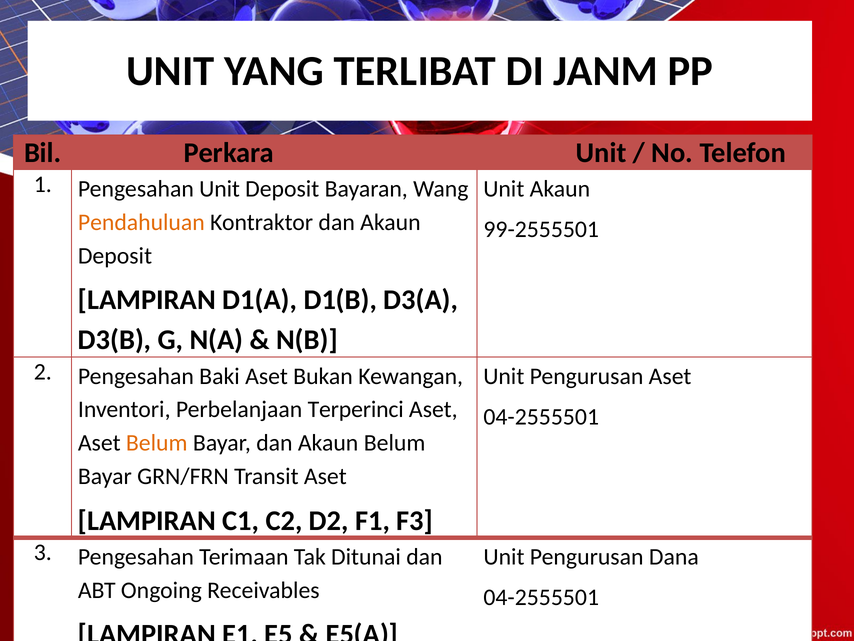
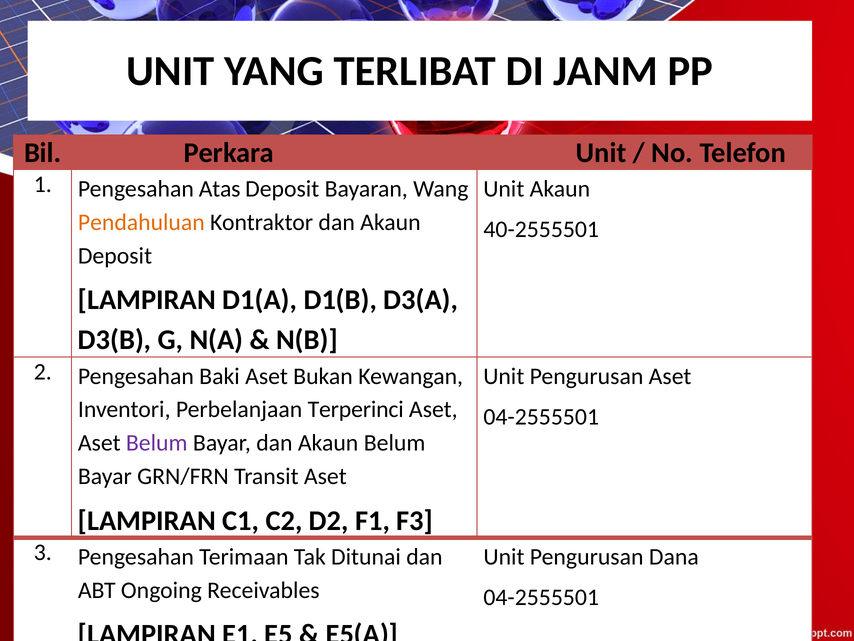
Pengesahan Unit: Unit -> Atas
99-2555501: 99-2555501 -> 40-2555501
Belum at (157, 443) colour: orange -> purple
